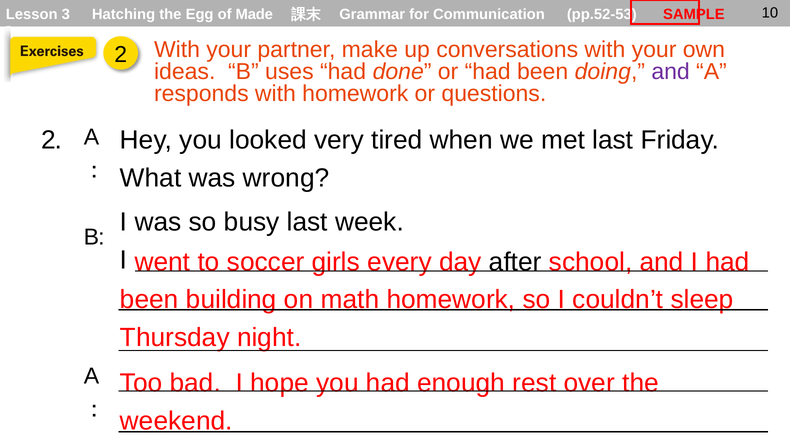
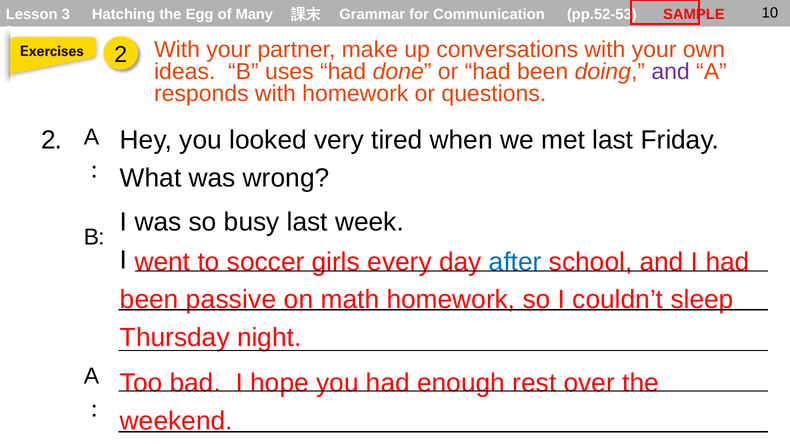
Made: Made -> Many
after colour: black -> blue
building: building -> passive
